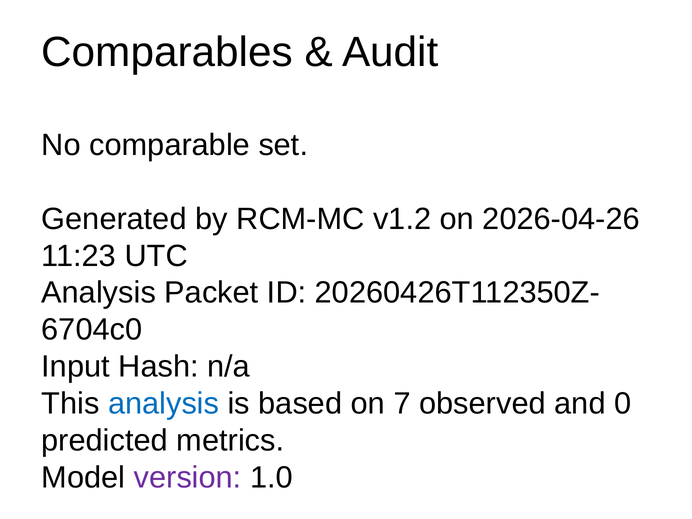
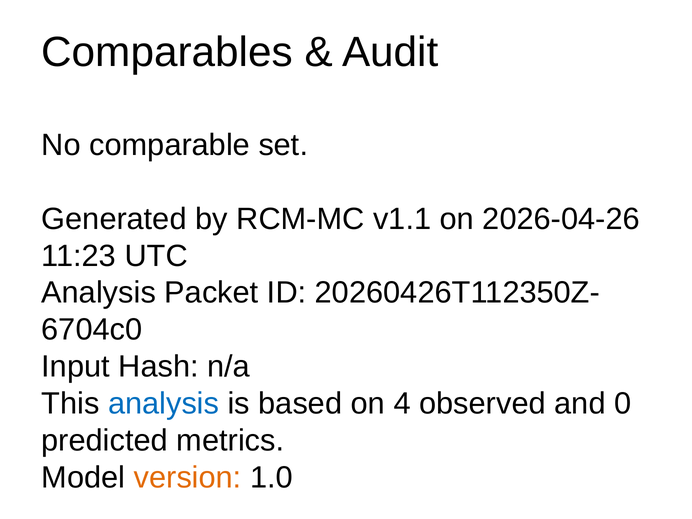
v1.2: v1.2 -> v1.1
7: 7 -> 4
version colour: purple -> orange
